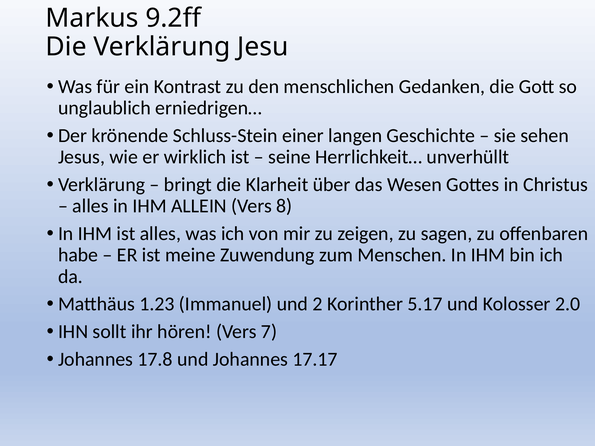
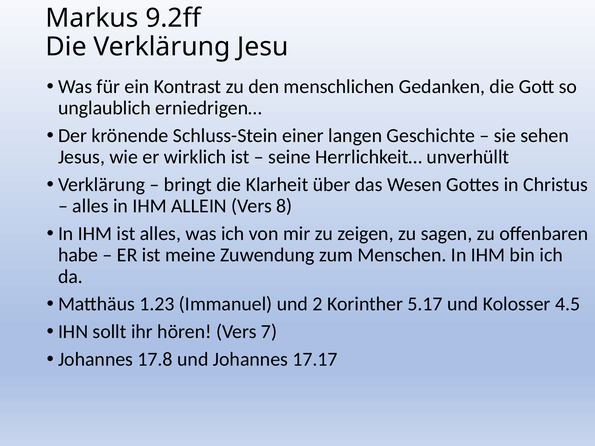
2.0: 2.0 -> 4.5
